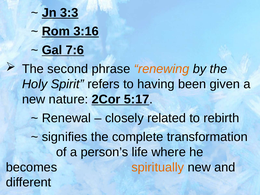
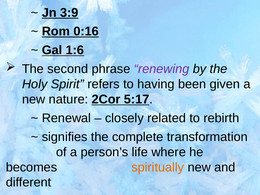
3:3: 3:3 -> 3:9
3:16: 3:16 -> 0:16
7:6: 7:6 -> 1:6
renewing colour: orange -> purple
